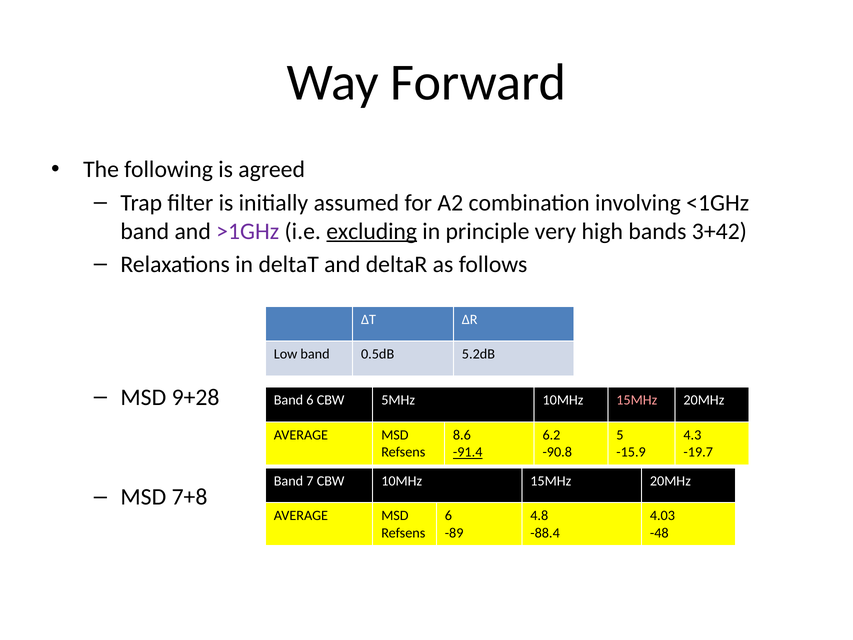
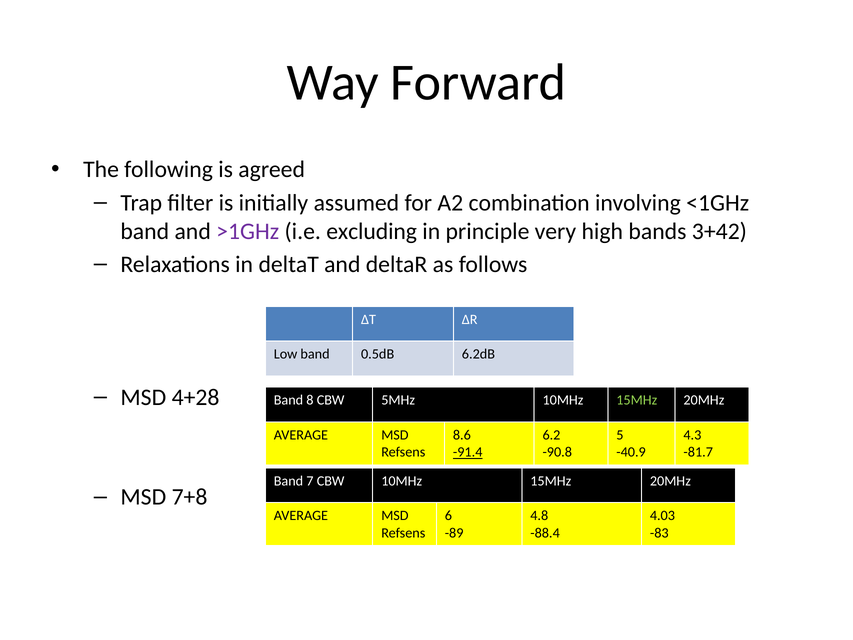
excluding underline: present -> none
5.2dB: 5.2dB -> 6.2dB
9+28: 9+28 -> 4+28
Band 6: 6 -> 8
15MHz at (637, 400) colour: pink -> light green
-15.9: -15.9 -> -40.9
-19.7: -19.7 -> -81.7
-48: -48 -> -83
